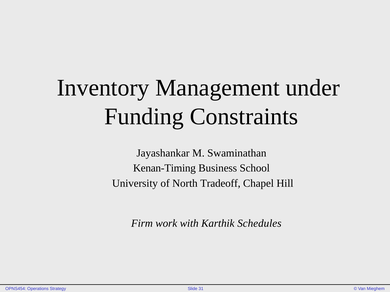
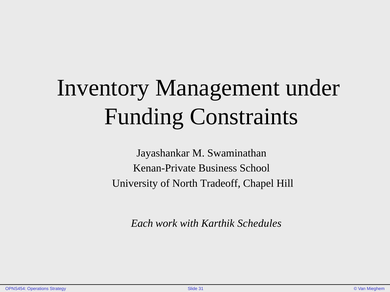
Kenan-Timing: Kenan-Timing -> Kenan-Private
Firm: Firm -> Each
